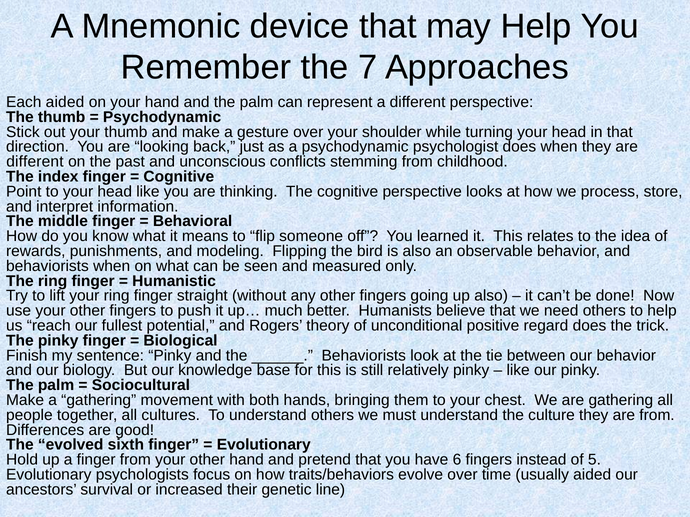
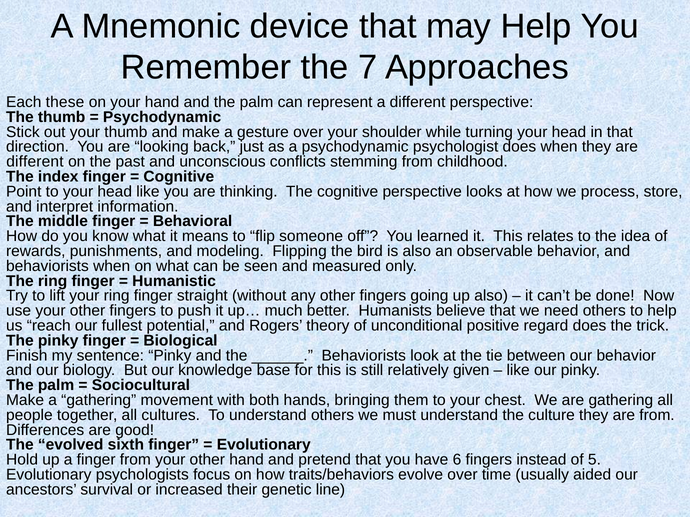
Each aided: aided -> these
relatively pinky: pinky -> given
